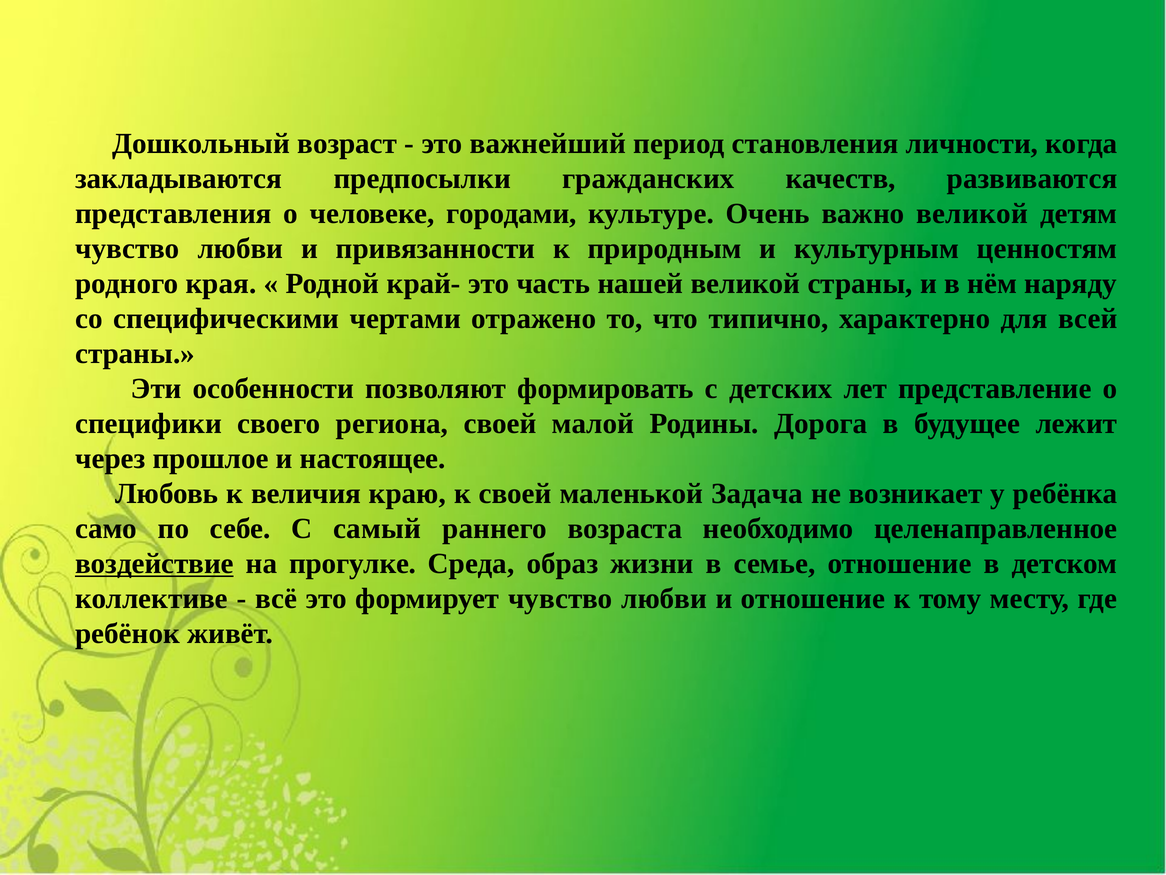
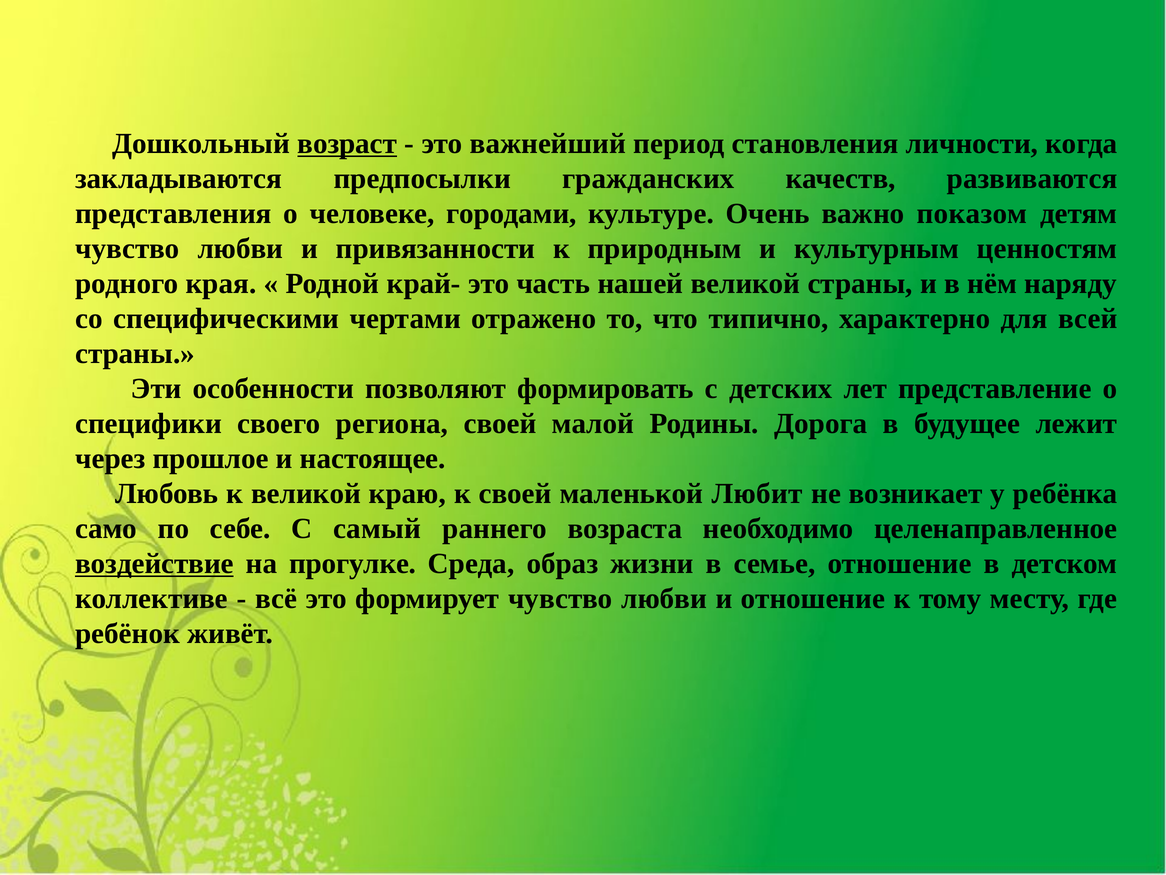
возраст underline: none -> present
важно великой: великой -> показом
к величия: величия -> великой
Задача: Задача -> Любит
